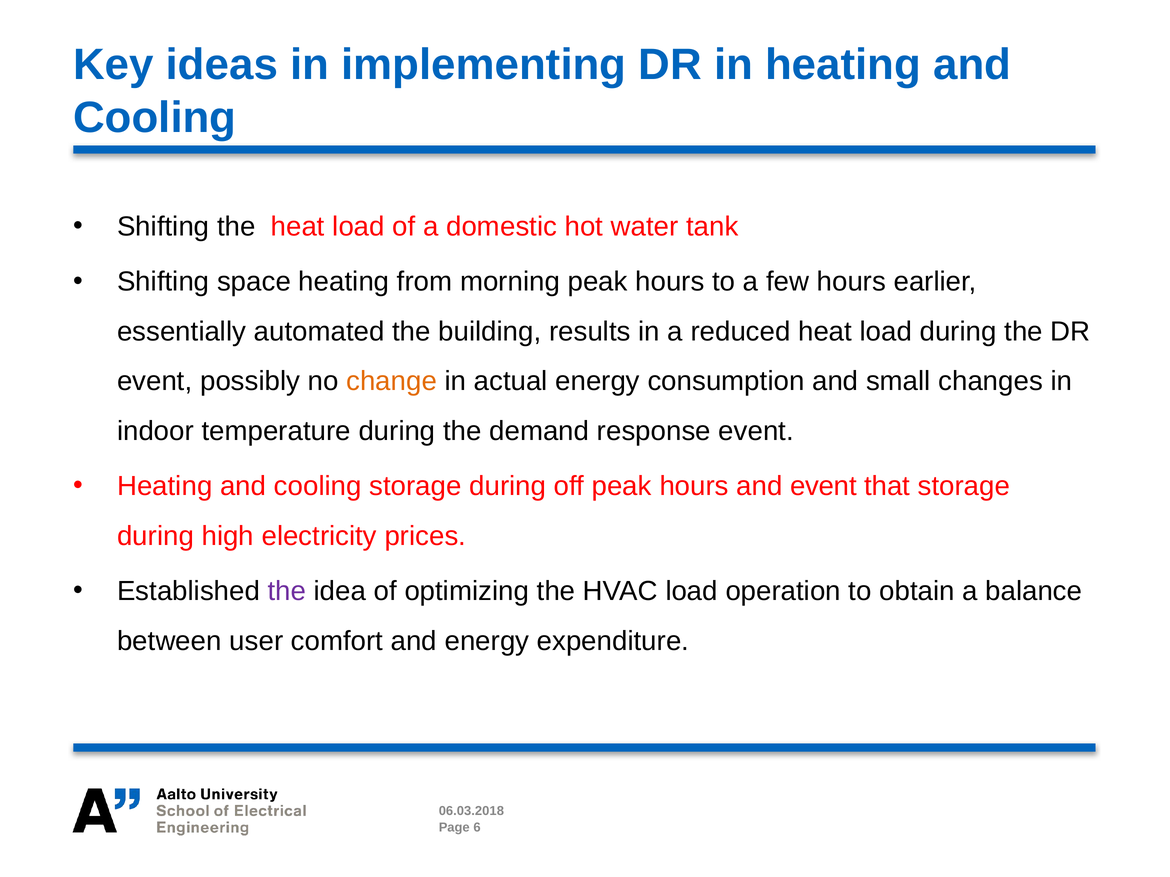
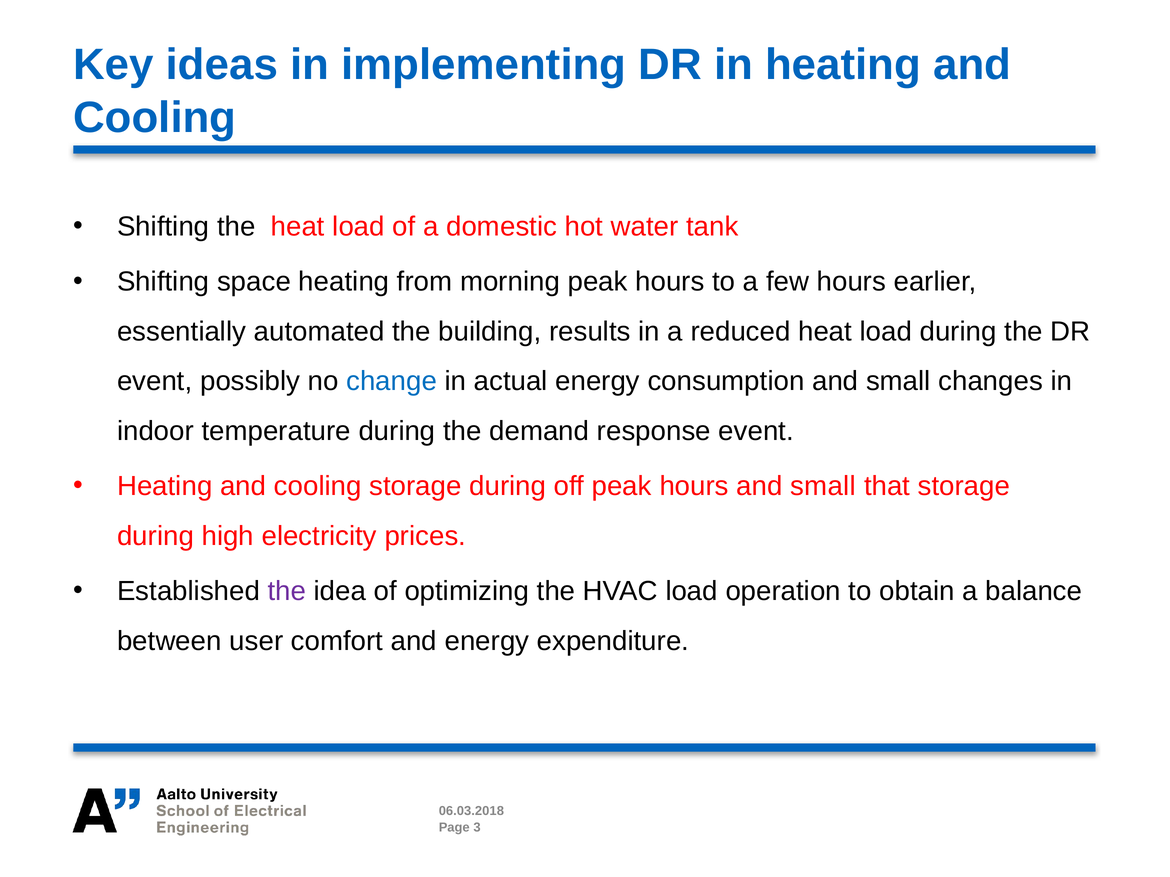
change colour: orange -> blue
hours and event: event -> small
6: 6 -> 3
